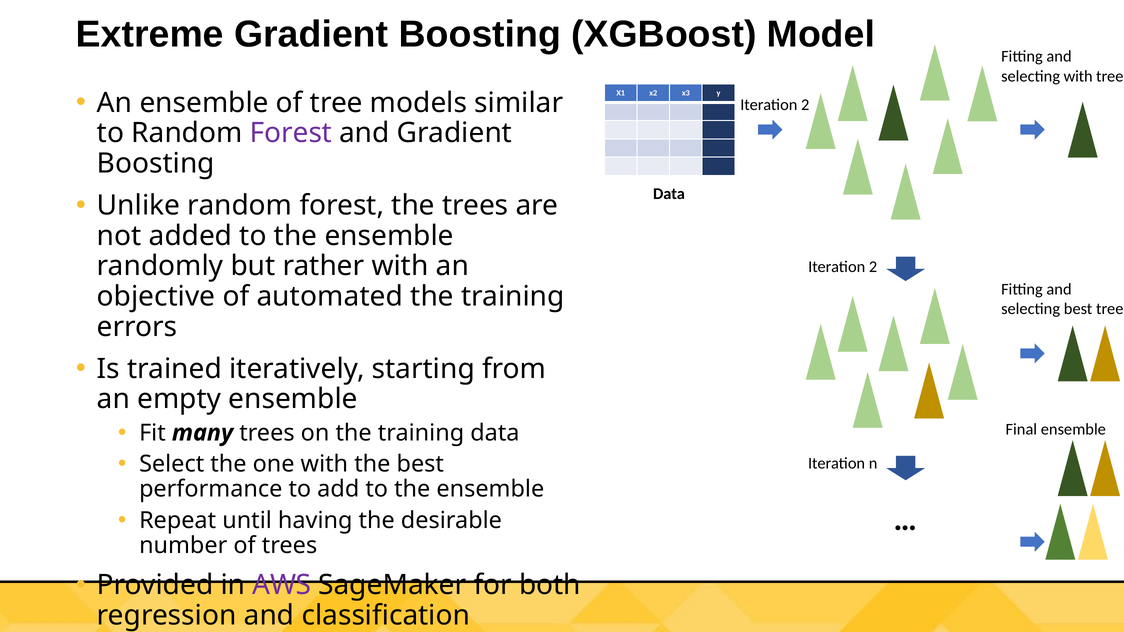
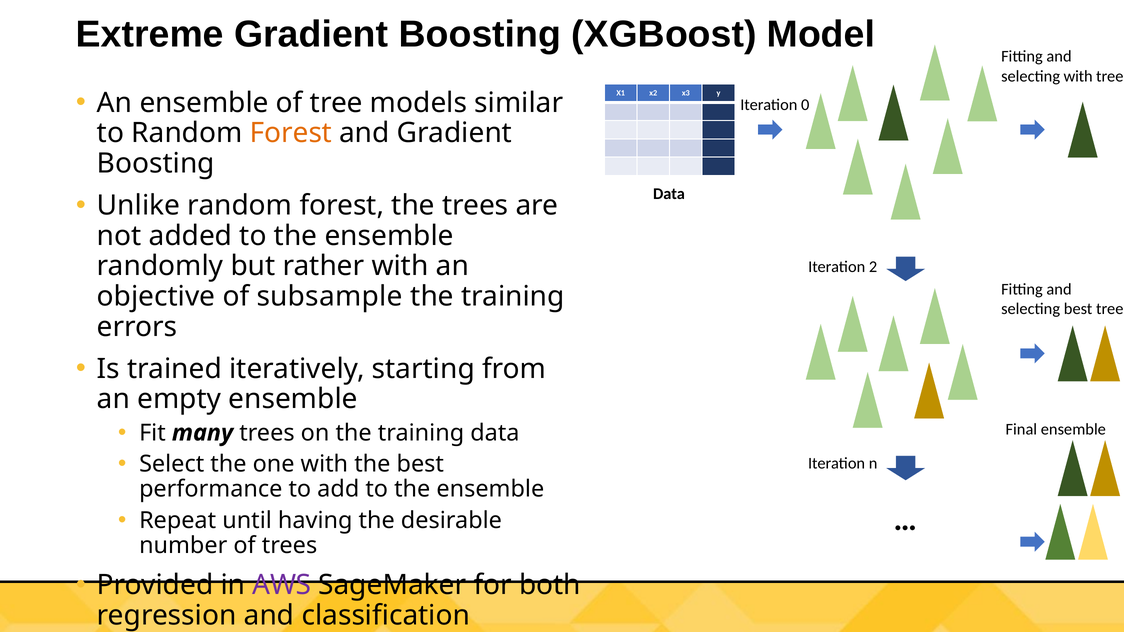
2 at (805, 105): 2 -> 0
Forest at (291, 133) colour: purple -> orange
automated: automated -> subsample
